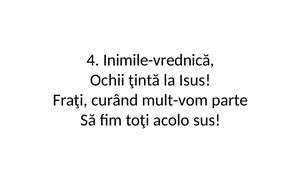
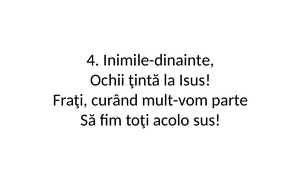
Inimile-vrednică: Inimile-vrednică -> Inimile-dinainte
